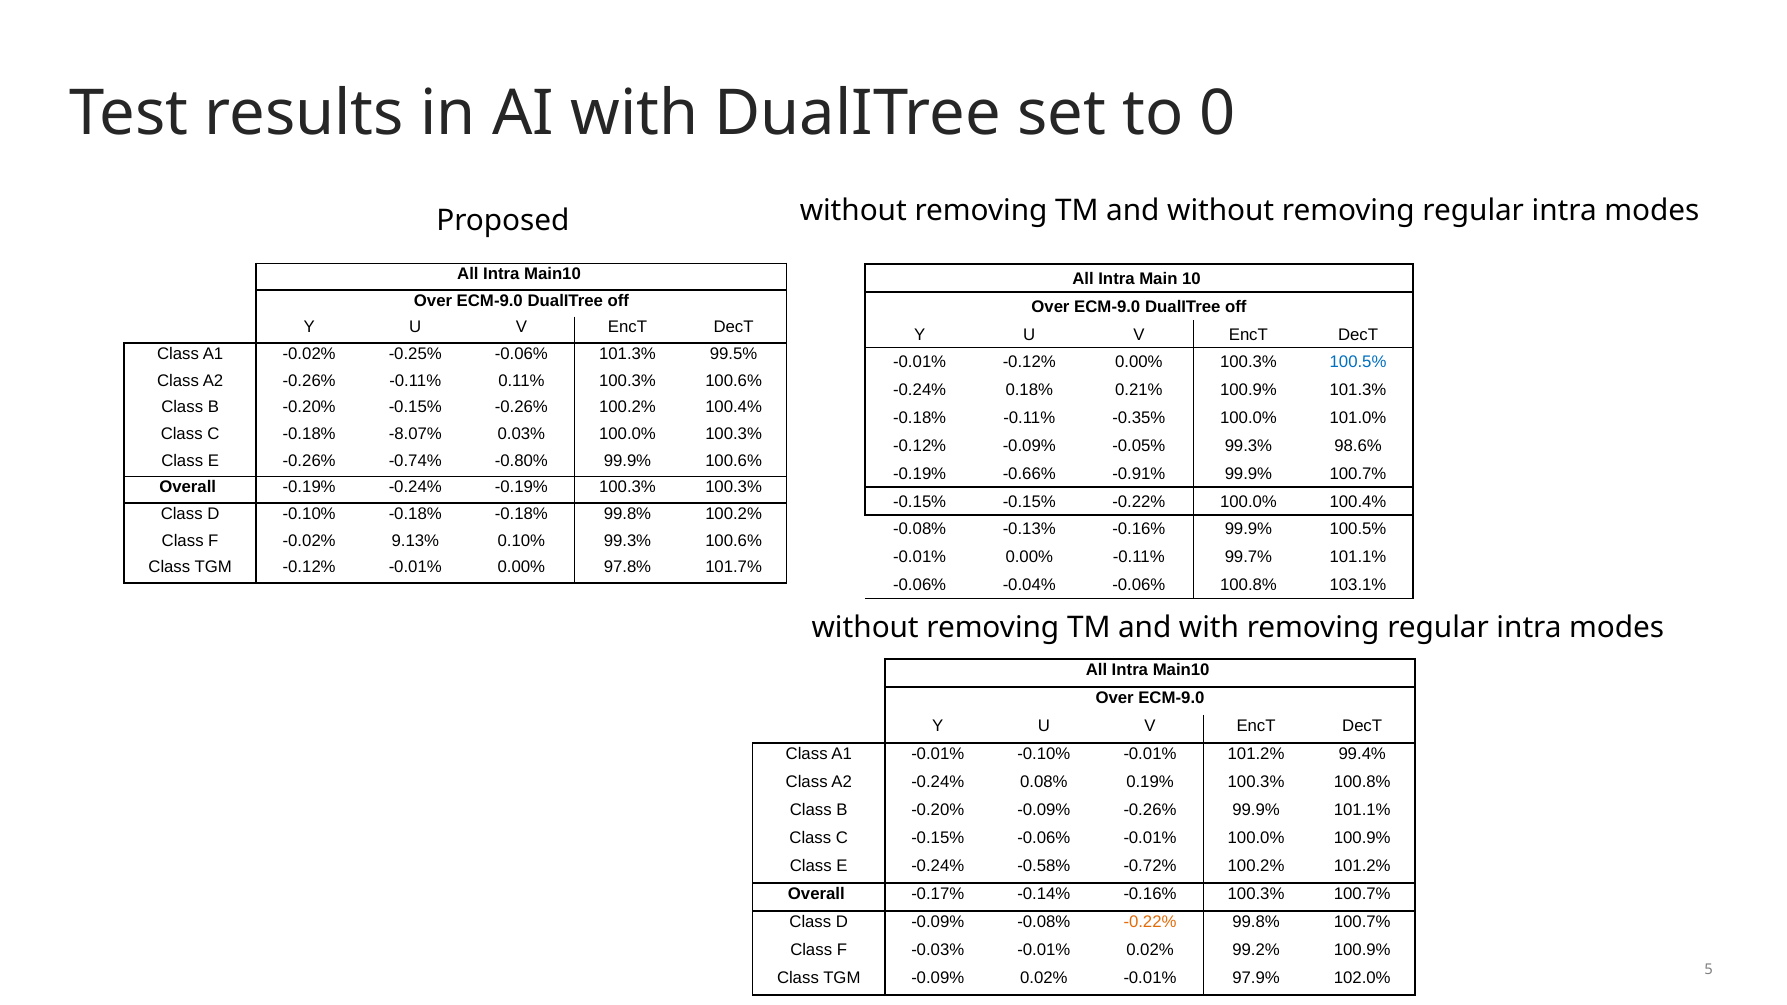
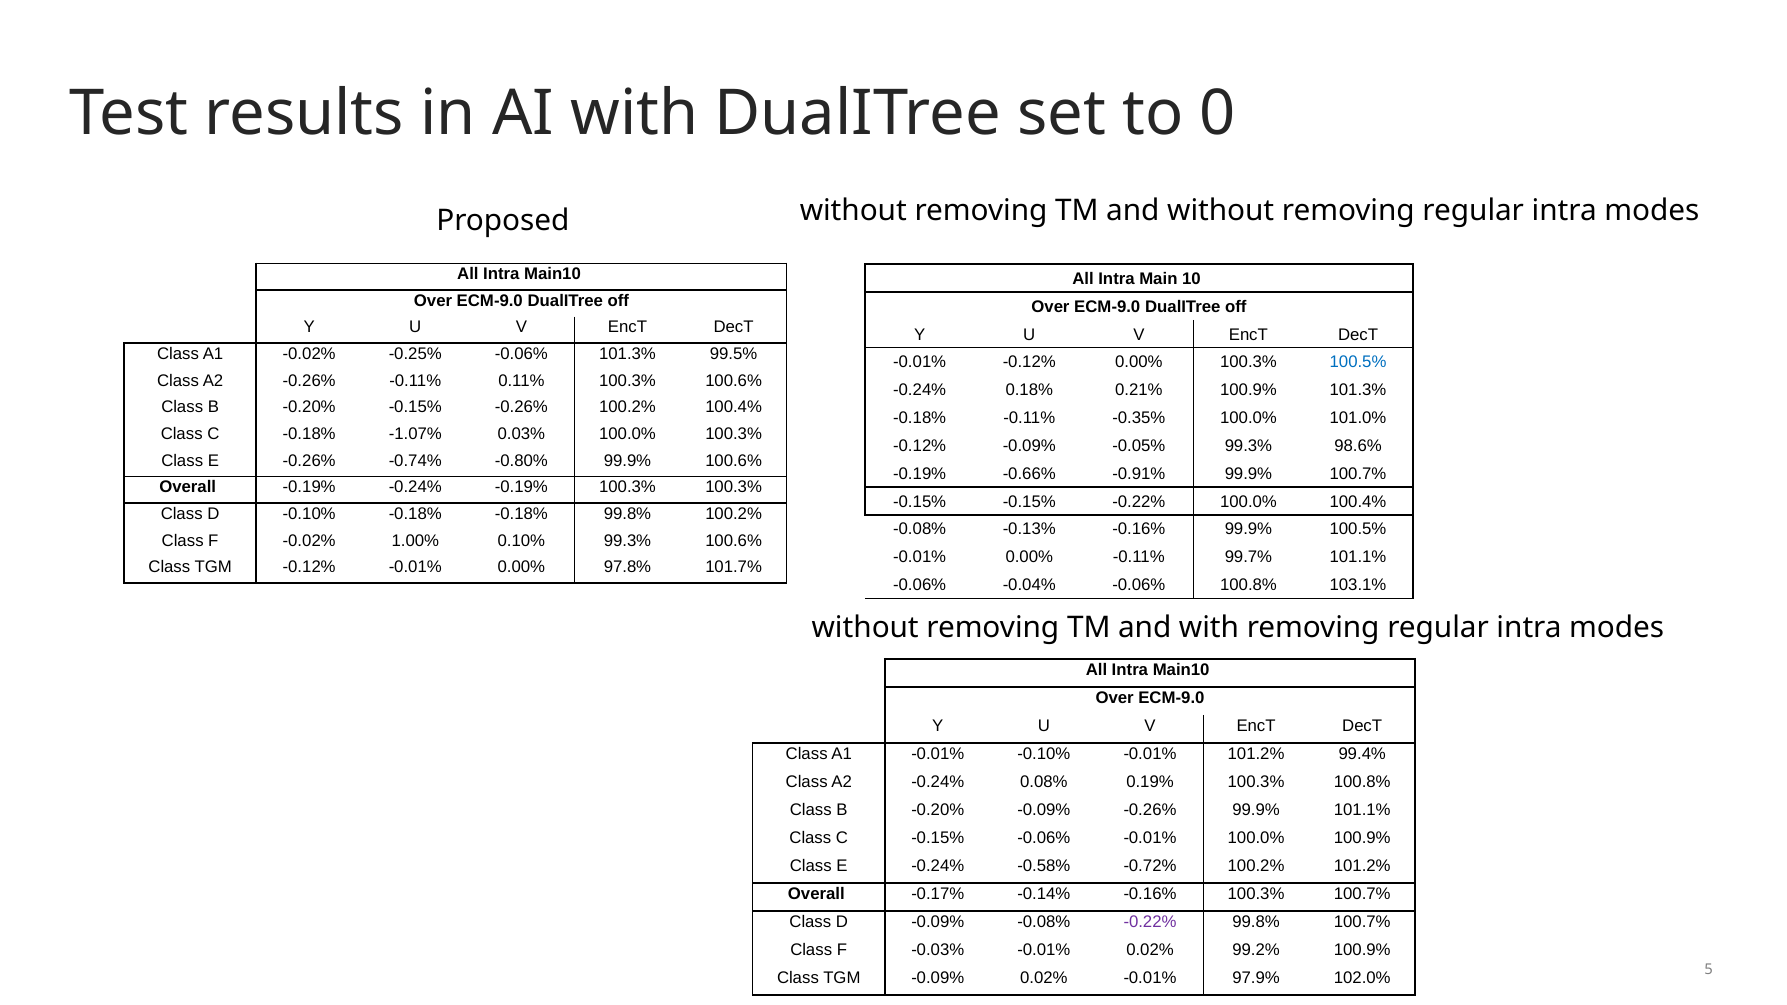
-8.07%: -8.07% -> -1.07%
9.13%: 9.13% -> 1.00%
-0.22% at (1150, 922) colour: orange -> purple
